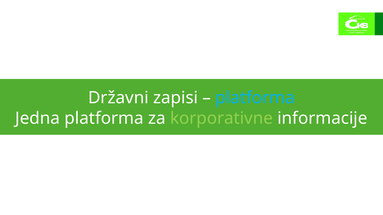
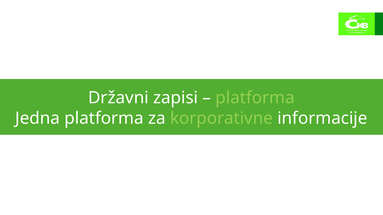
platforma at (255, 98) colour: light blue -> light green
